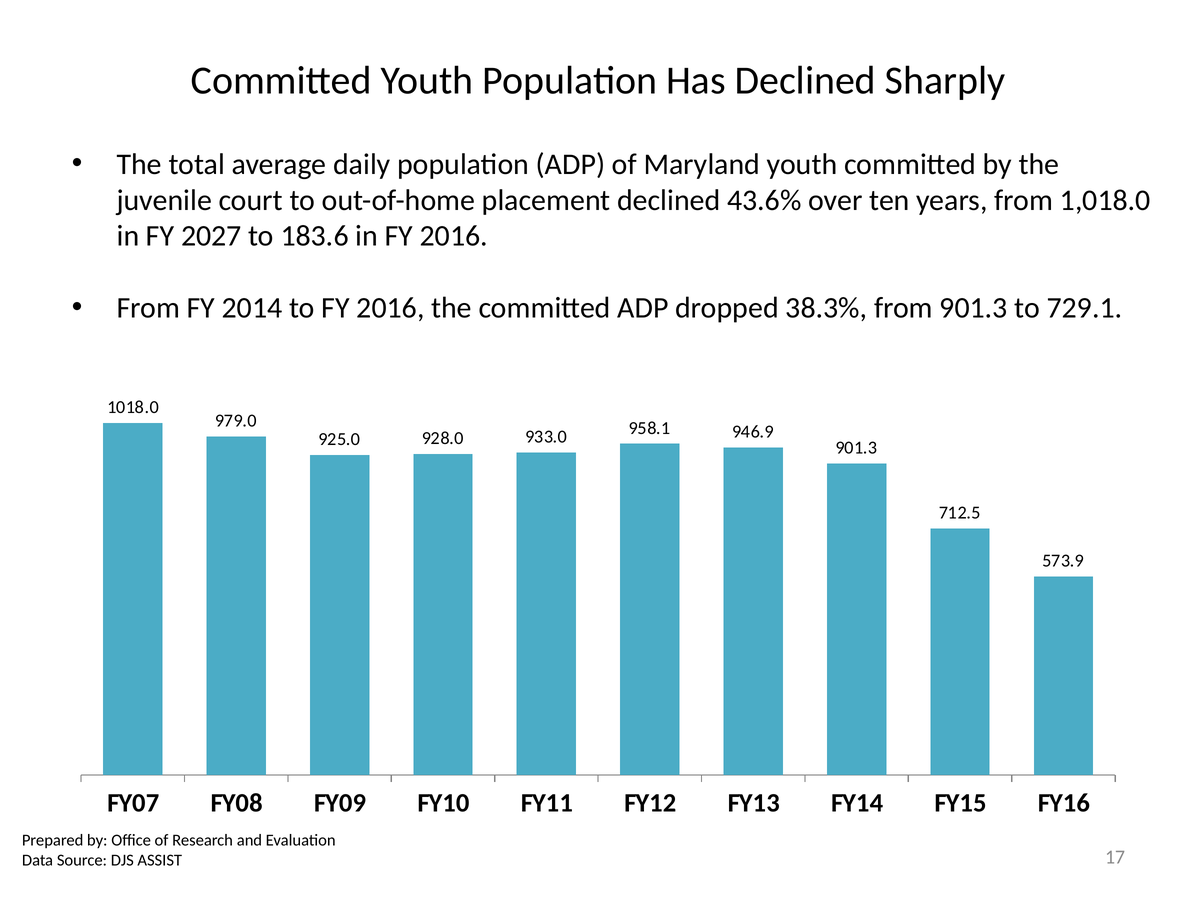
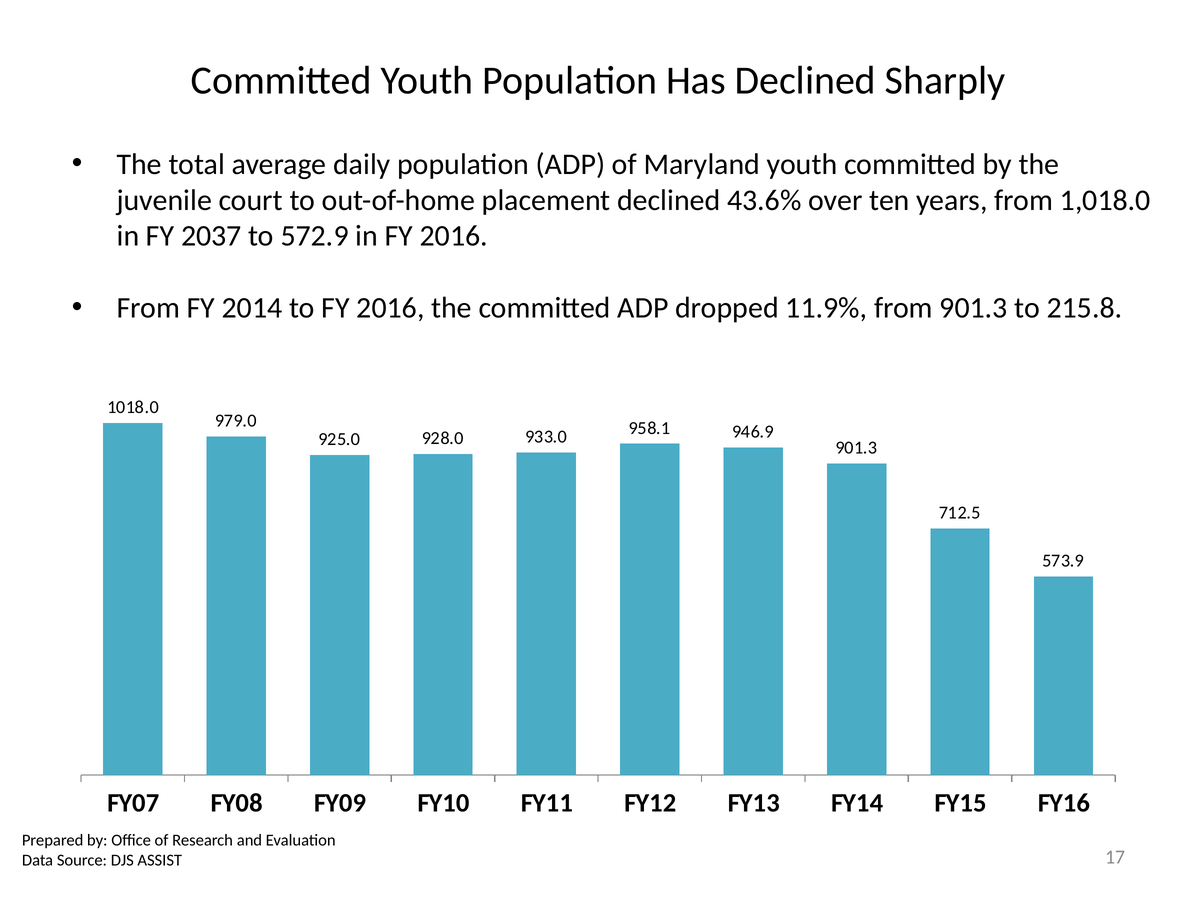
2027: 2027 -> 2037
183.6: 183.6 -> 572.9
38.3%: 38.3% -> 11.9%
729.1: 729.1 -> 215.8
